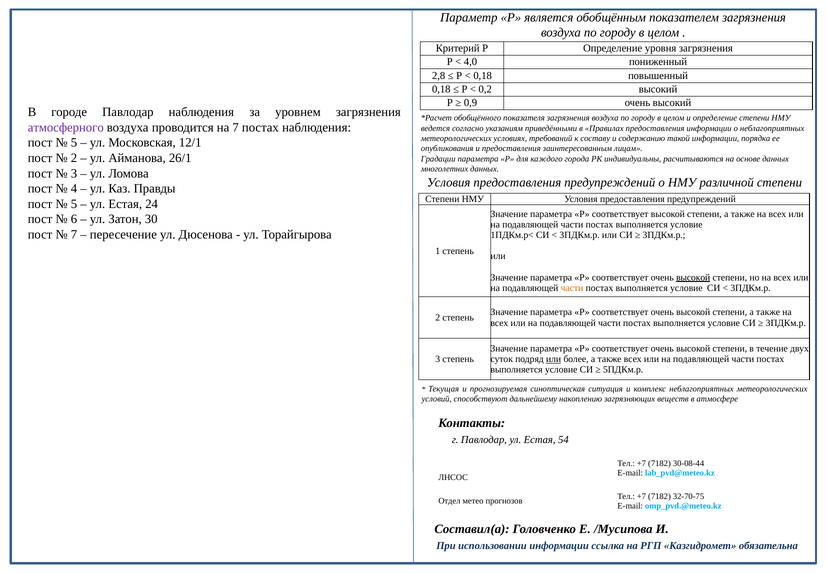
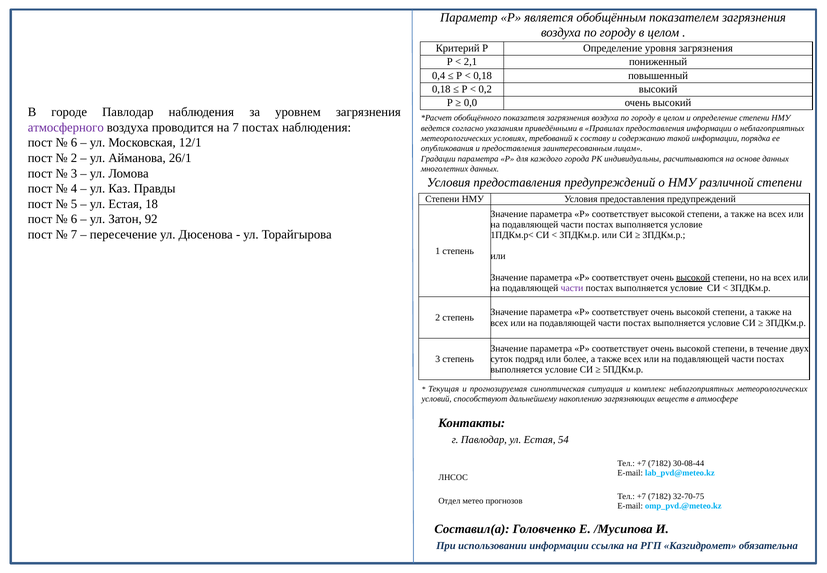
4,0: 4,0 -> 2,1
2,8: 2,8 -> 0,4
0,9: 0,9 -> 0,0
5 at (74, 143): 5 -> 6
24: 24 -> 18
30: 30 -> 92
части at (572, 288) colour: orange -> purple
или at (554, 359) underline: present -> none
